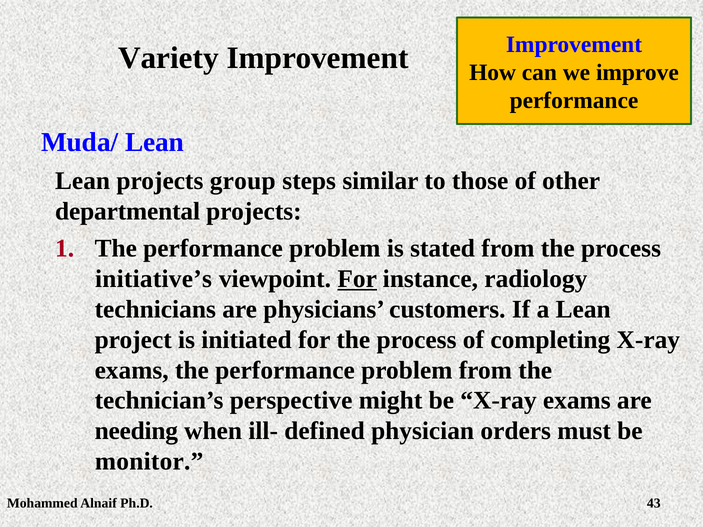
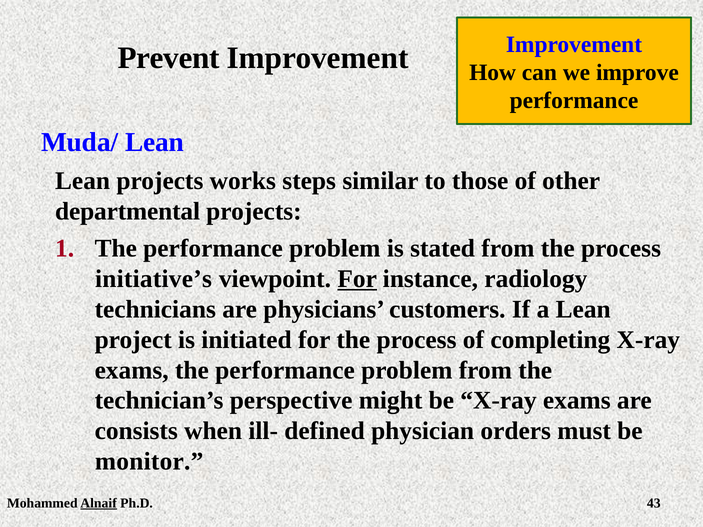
Variety: Variety -> Prevent
group: group -> works
needing: needing -> consists
Alnaif underline: none -> present
